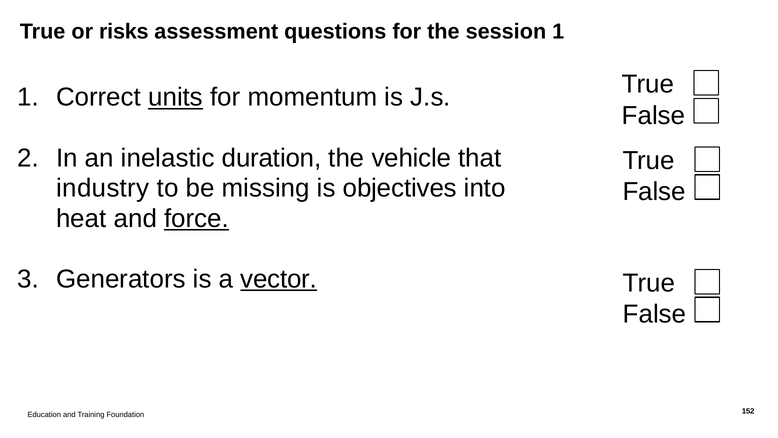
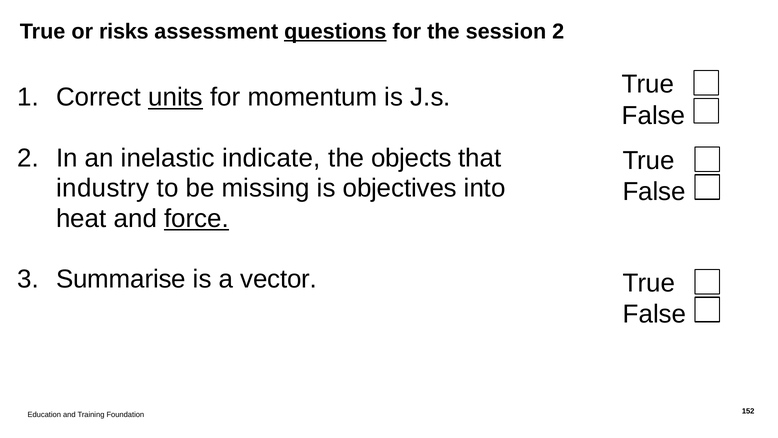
questions underline: none -> present
session 1: 1 -> 2
duration: duration -> indicate
vehicle: vehicle -> objects
Generators: Generators -> Summarise
vector underline: present -> none
